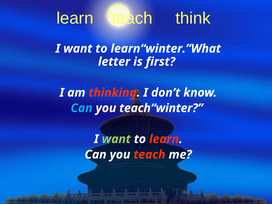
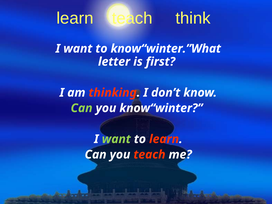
learn“winter.”What: learn“winter.”What -> know“winter.”What
Can at (82, 108) colour: light blue -> light green
teach“winter: teach“winter -> know“winter
